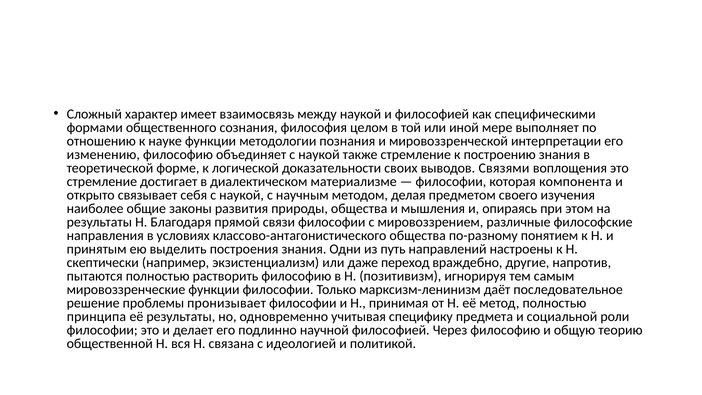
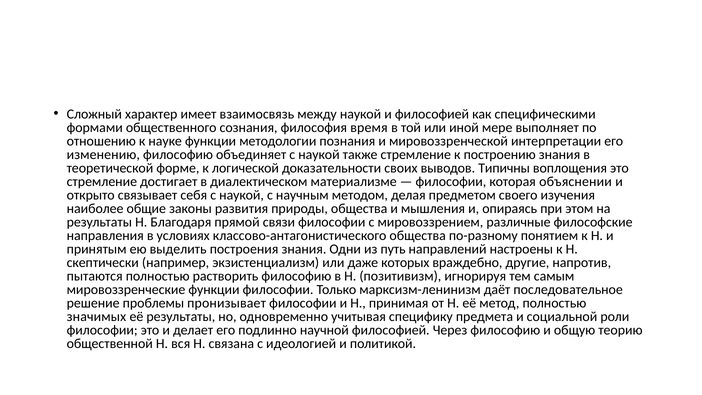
целом: целом -> время
Связями: Связями -> Типичны
компонента: компонента -> объяснении
переход: переход -> которых
принципа: принципа -> значимых
